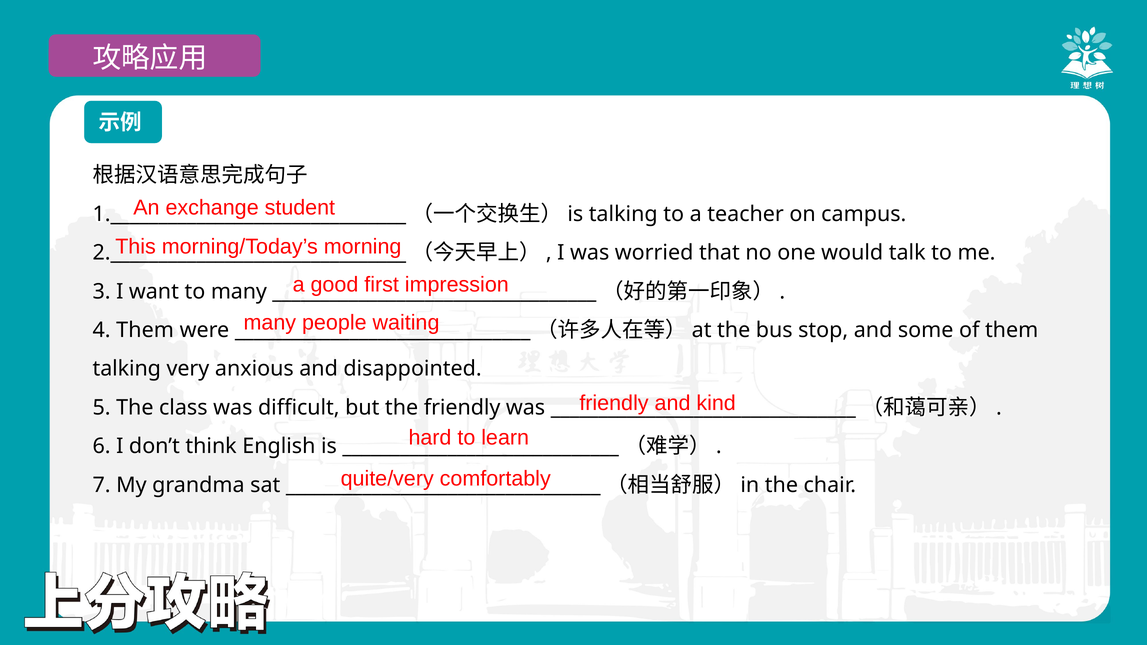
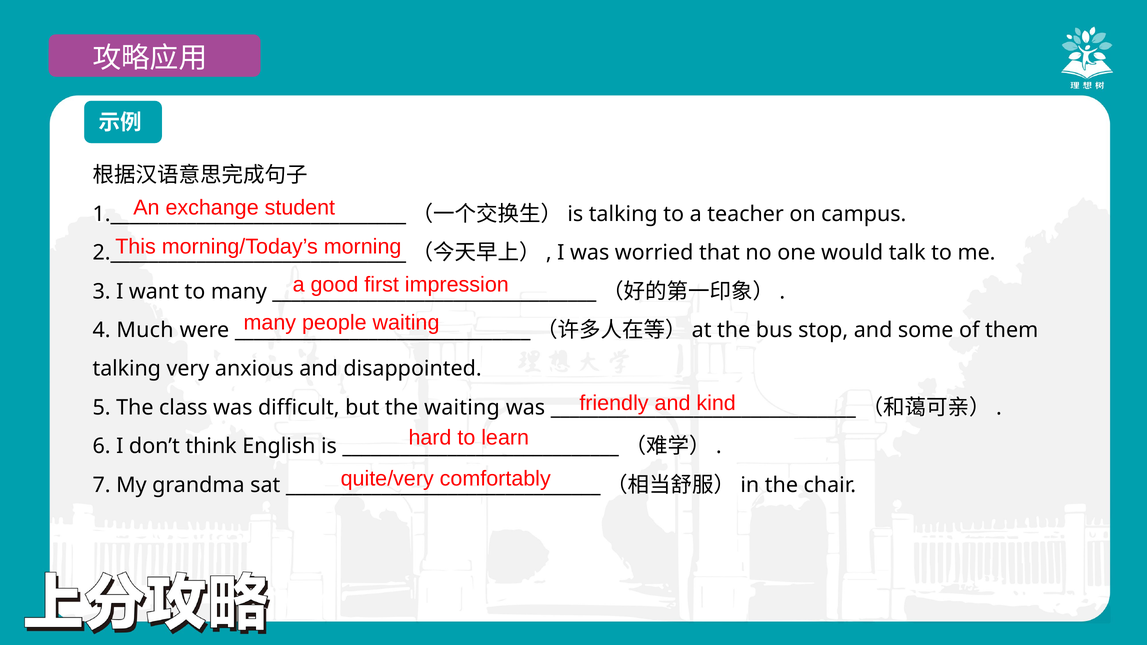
4 Them: Them -> Much
the friendly: friendly -> waiting
